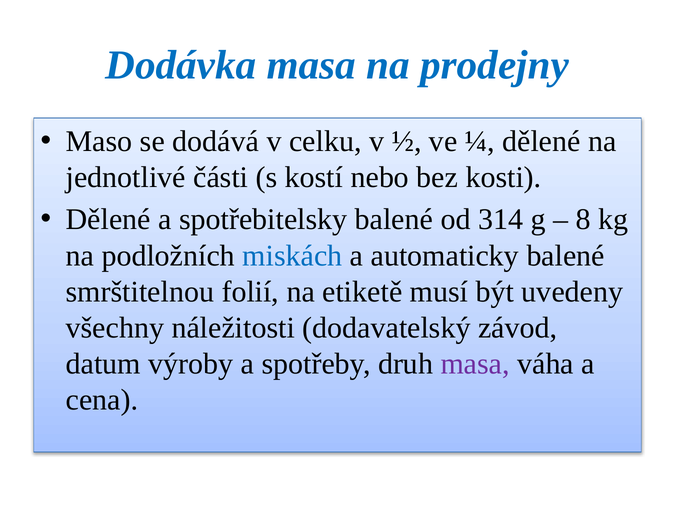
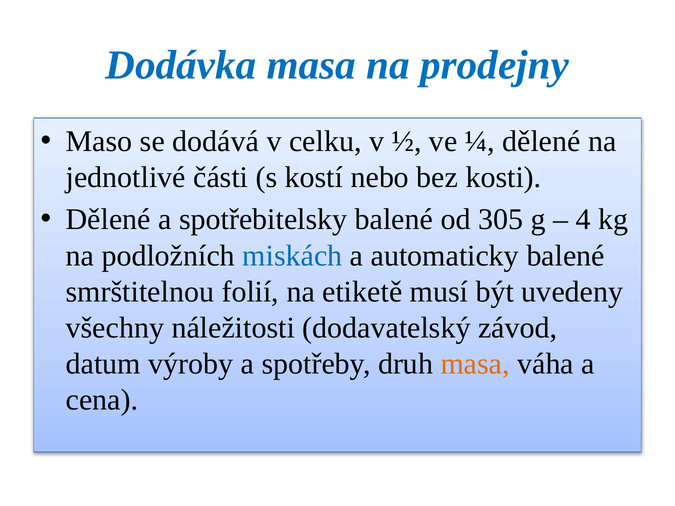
314: 314 -> 305
8: 8 -> 4
masa at (475, 364) colour: purple -> orange
